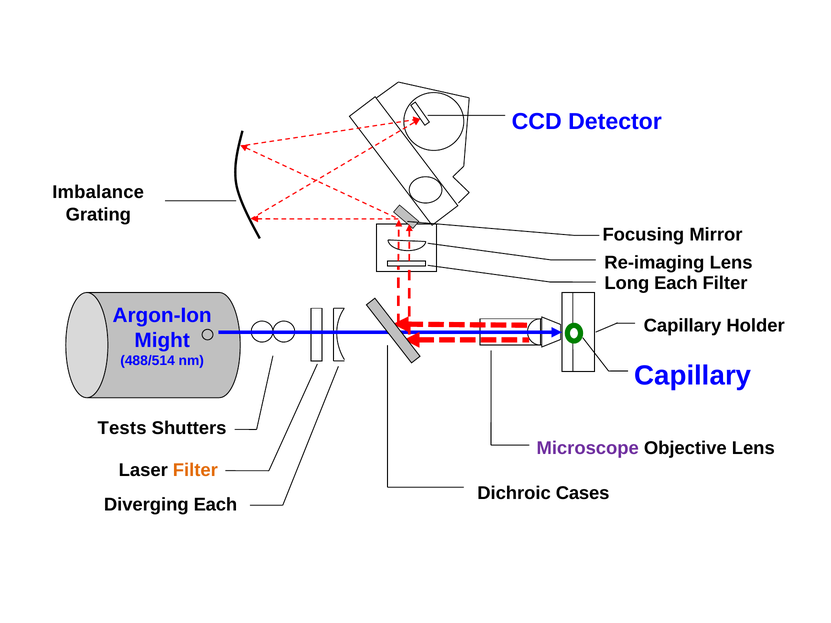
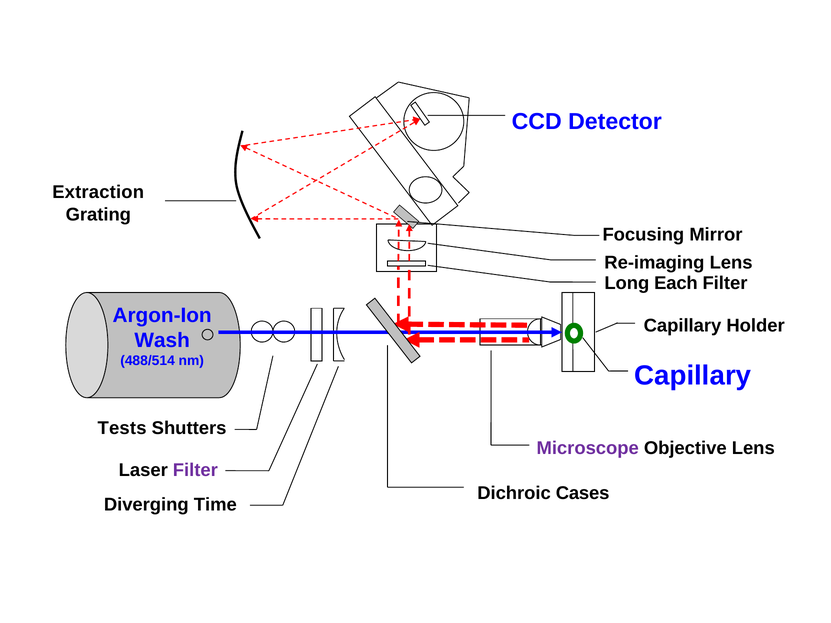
Imbalance: Imbalance -> Extraction
Might: Might -> Wash
Filter at (195, 470) colour: orange -> purple
Diverging Each: Each -> Time
